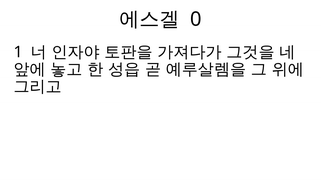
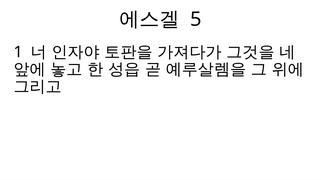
0: 0 -> 5
